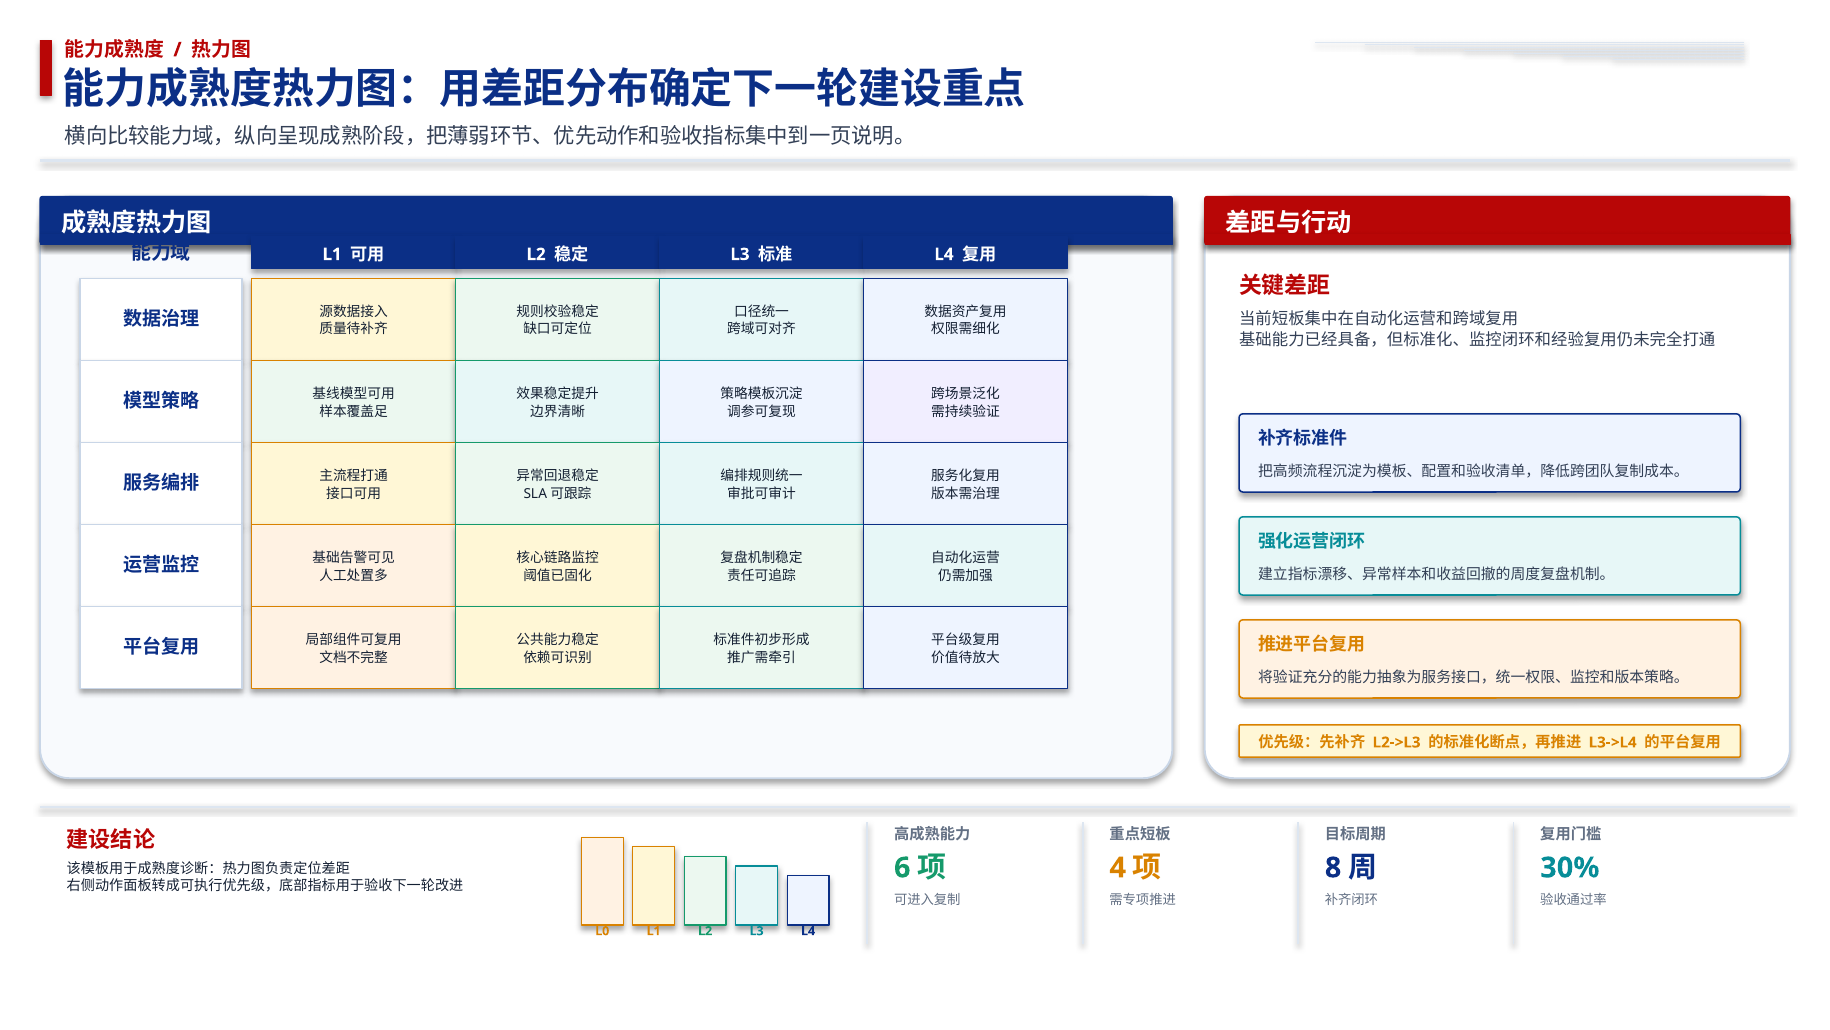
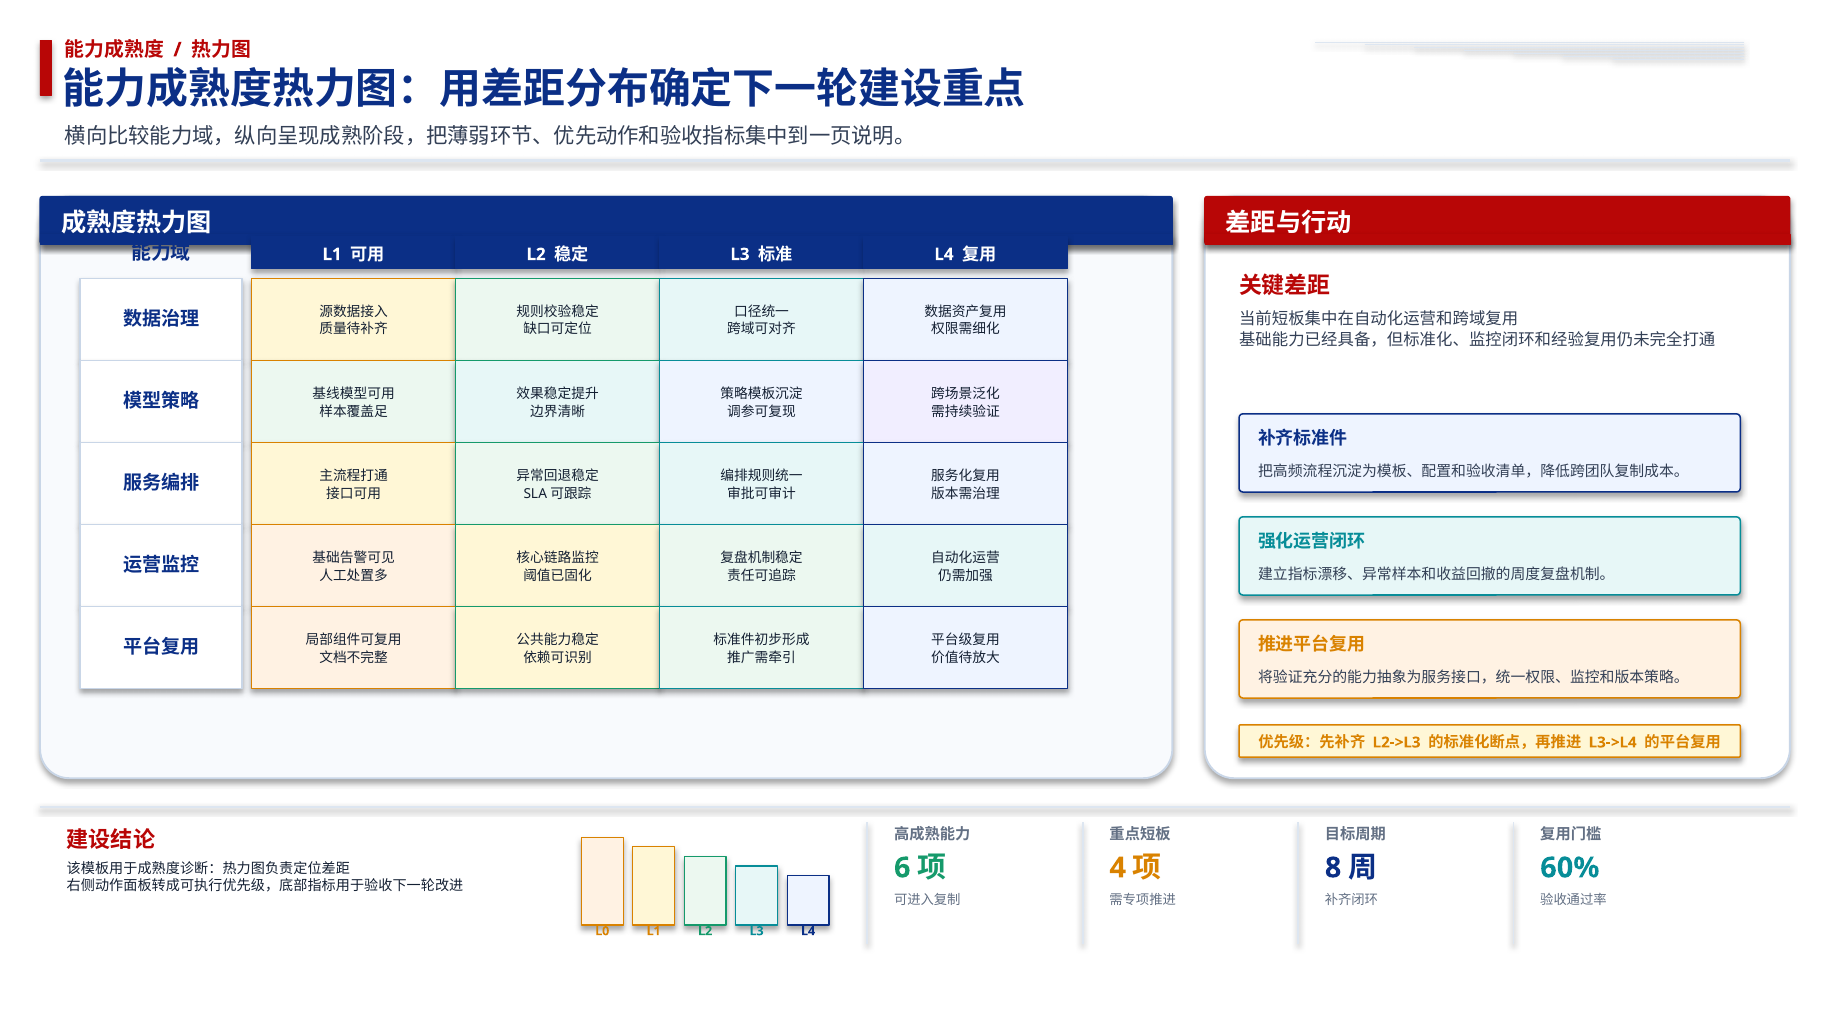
30%: 30% -> 60%
